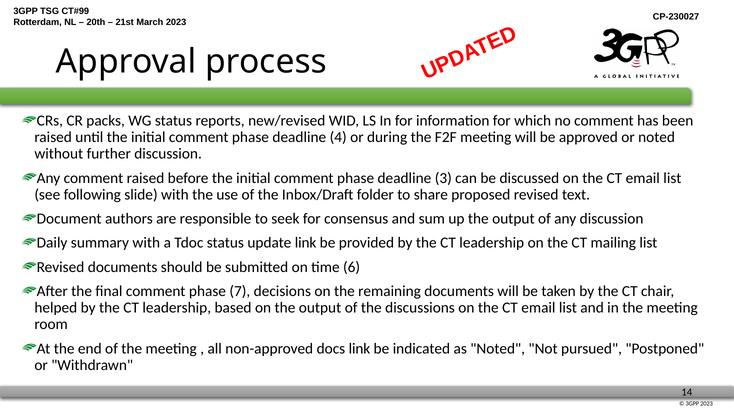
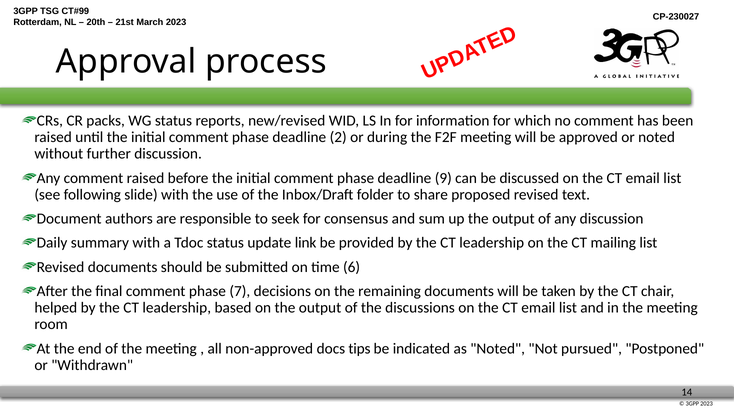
4: 4 -> 2
3: 3 -> 9
docs link: link -> tips
